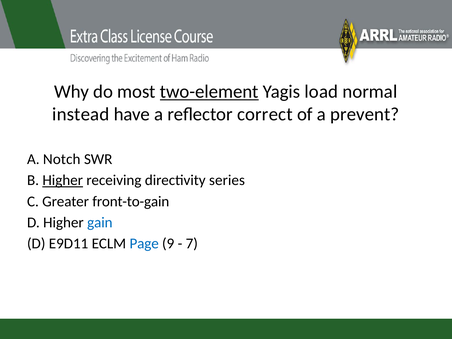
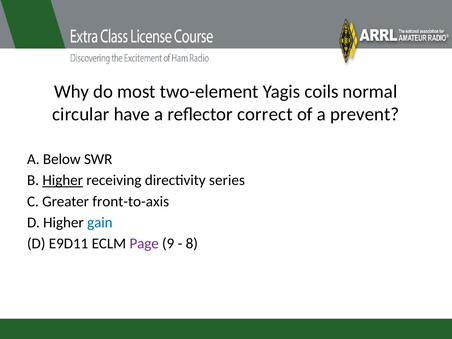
two-element underline: present -> none
load: load -> coils
instead: instead -> circular
Notch: Notch -> Below
front-to-gain: front-to-gain -> front-to-axis
Page colour: blue -> purple
7: 7 -> 8
